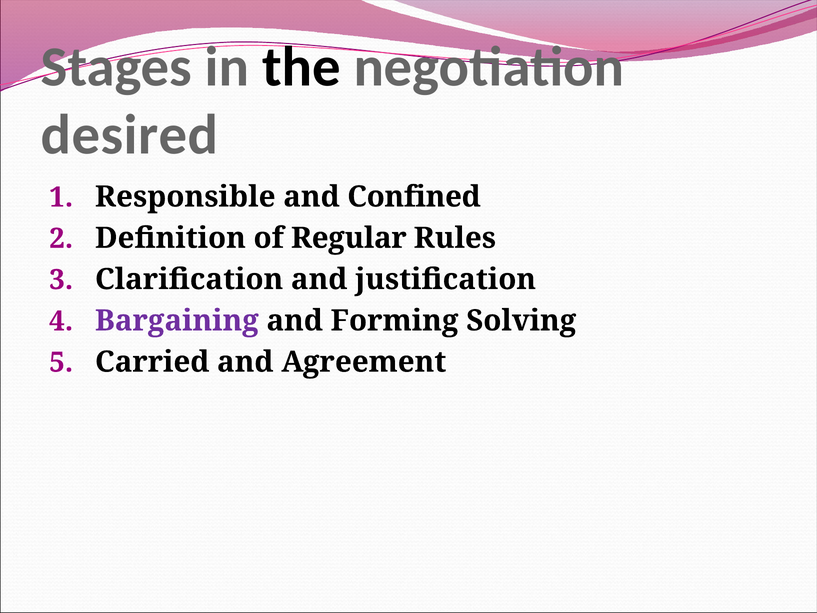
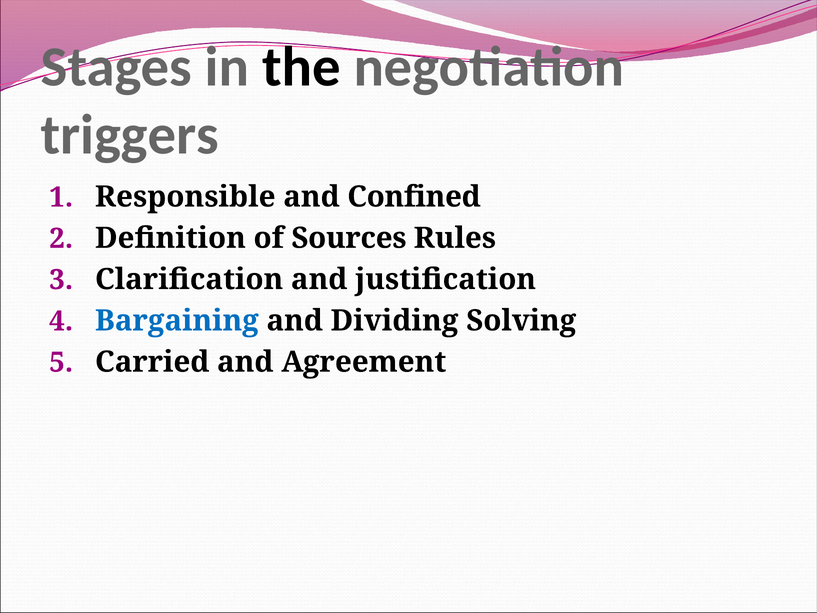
desired: desired -> triggers
Regular: Regular -> Sources
Bargaining colour: purple -> blue
Forming: Forming -> Dividing
